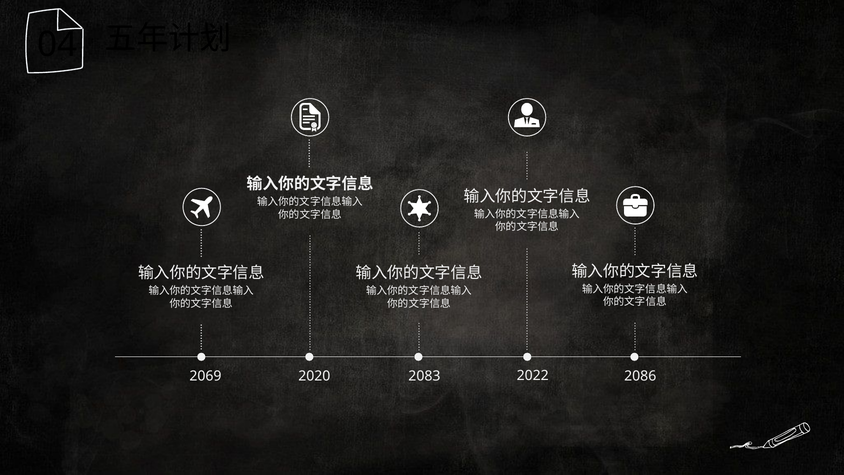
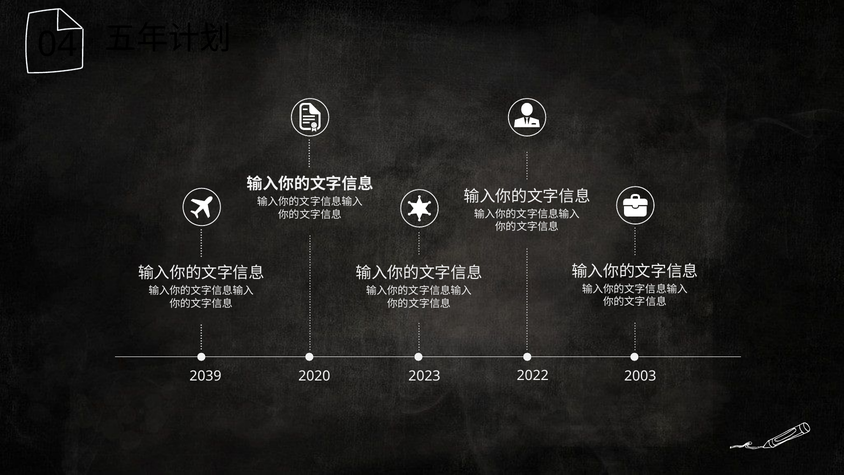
2069: 2069 -> 2039
2083: 2083 -> 2023
2086: 2086 -> 2003
